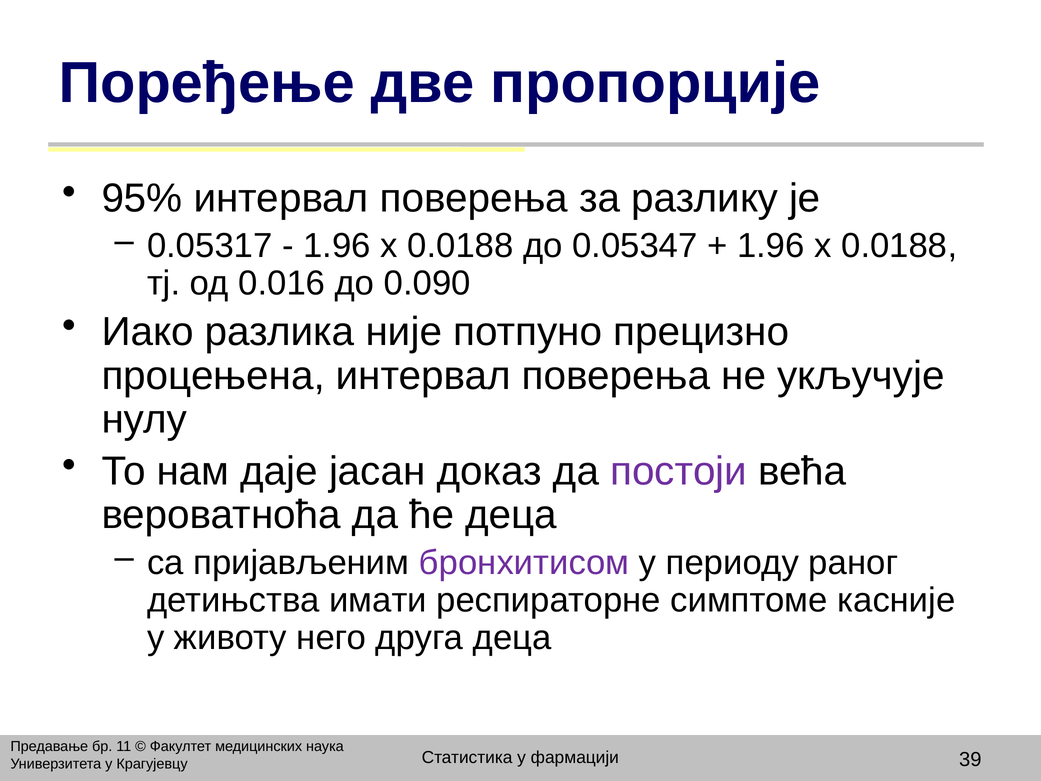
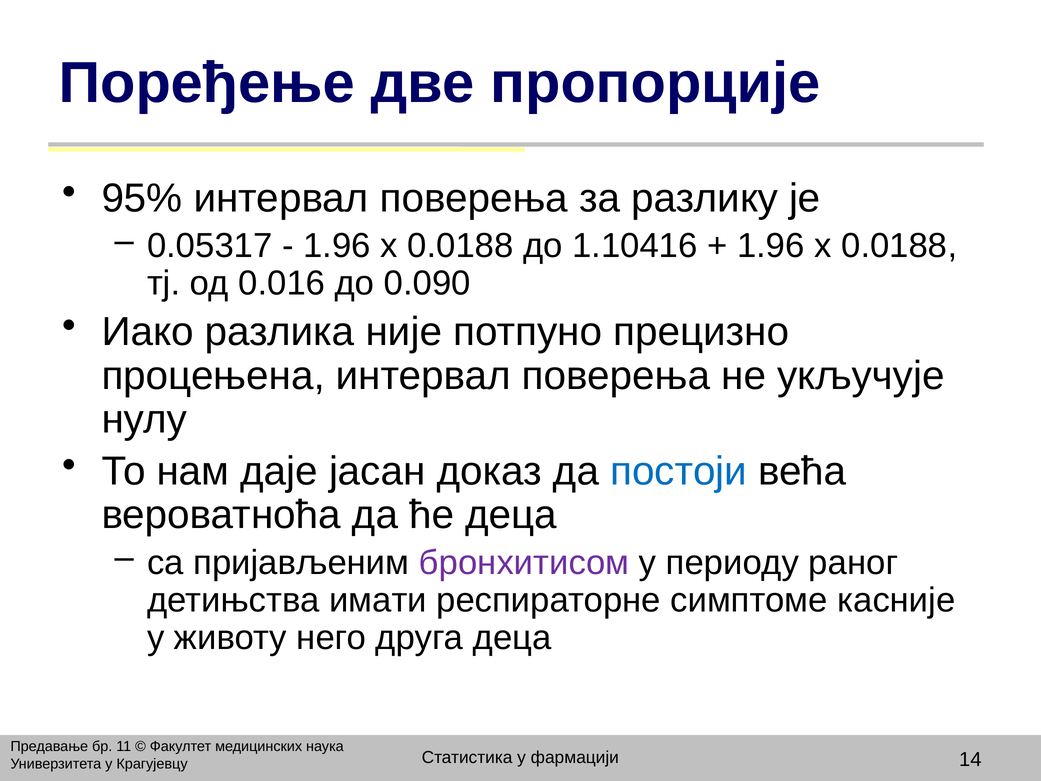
0.05347: 0.05347 -> 1.10416
постоји colour: purple -> blue
39: 39 -> 14
